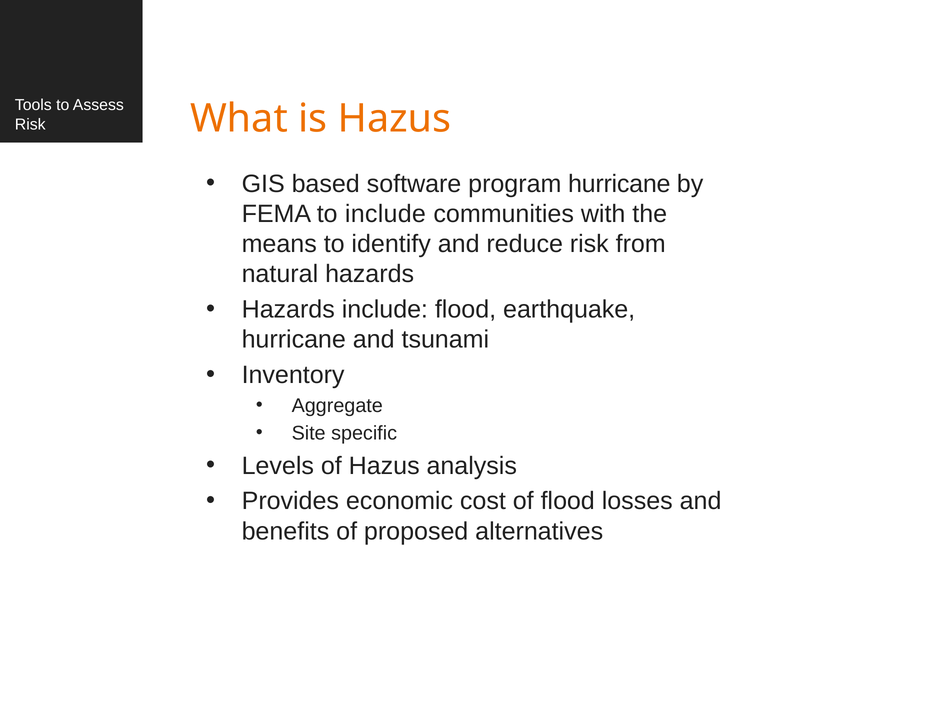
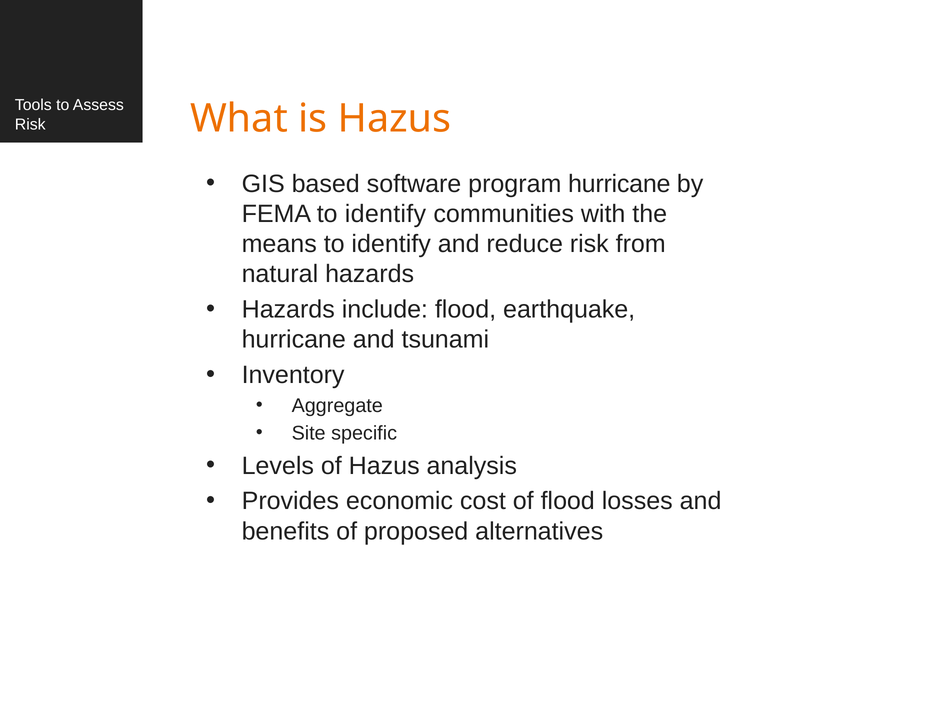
FEMA to include: include -> identify
